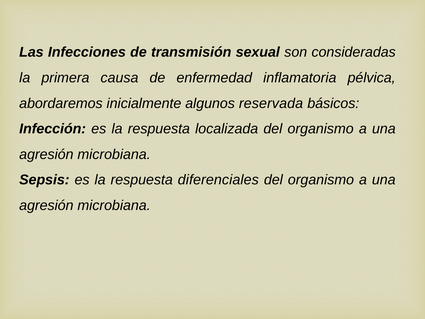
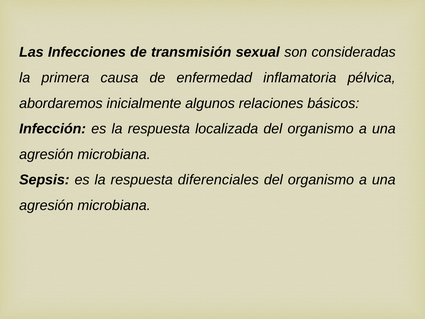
reservada: reservada -> relaciones
